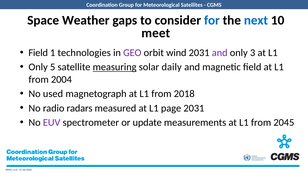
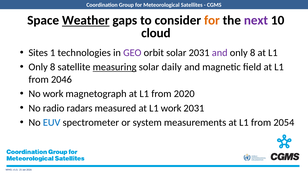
Weather underline: none -> present
for at (212, 20) colour: blue -> orange
next colour: blue -> purple
meet: meet -> cloud
Field at (38, 53): Field -> Sites
orbit wind: wind -> solar
3 at (253, 53): 3 -> 8
5 at (53, 67): 5 -> 8
2004: 2004 -> 2046
No used: used -> work
2018: 2018 -> 2020
L1 page: page -> work
EUV colour: purple -> blue
update: update -> system
2045: 2045 -> 2054
